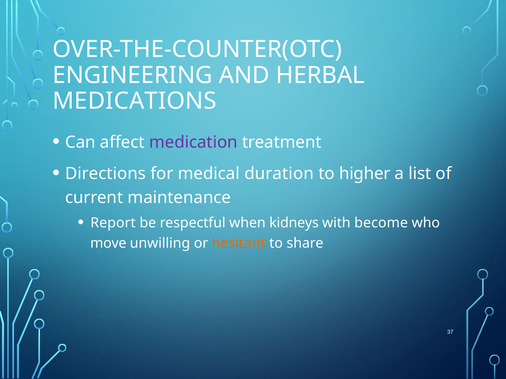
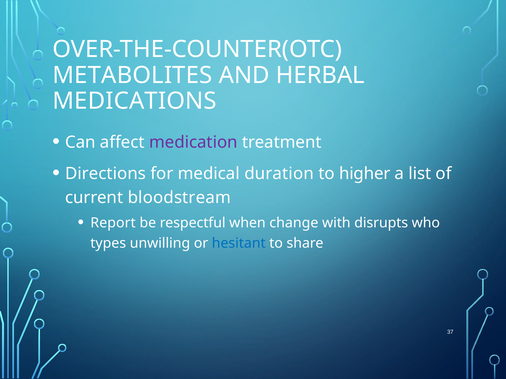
ENGINEERING: ENGINEERING -> METABOLITES
maintenance: maintenance -> bloodstream
kidneys: kidneys -> change
become: become -> disrupts
move: move -> types
hesitant colour: orange -> blue
